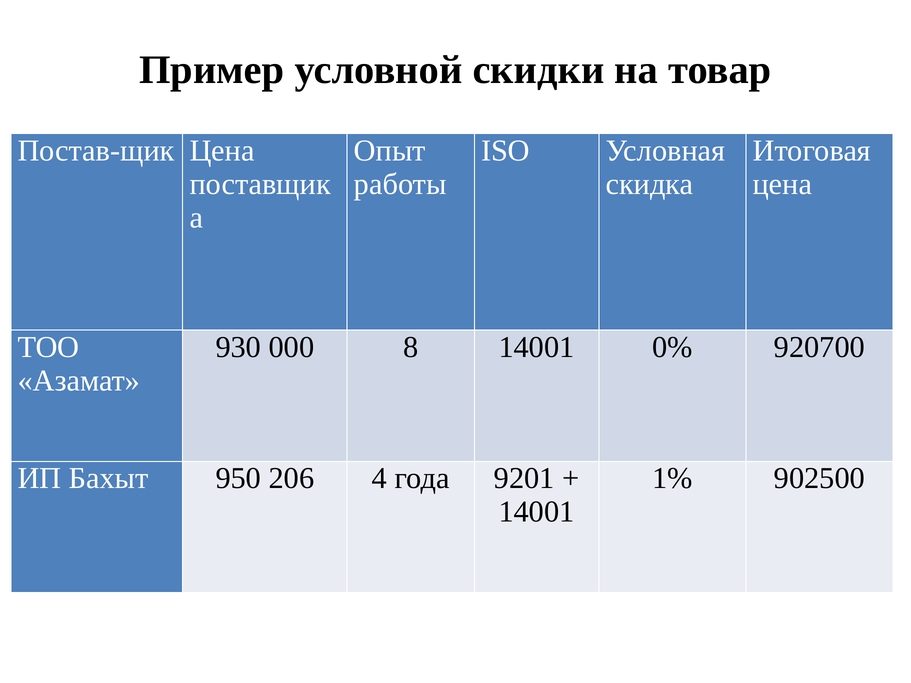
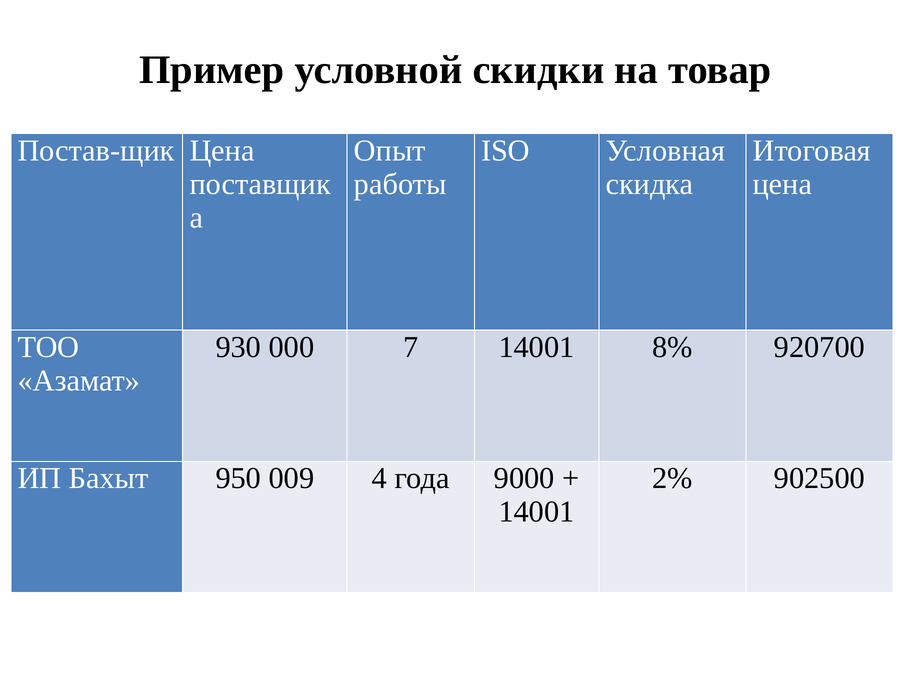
8: 8 -> 7
0%: 0% -> 8%
206: 206 -> 009
9201: 9201 -> 9000
1%: 1% -> 2%
